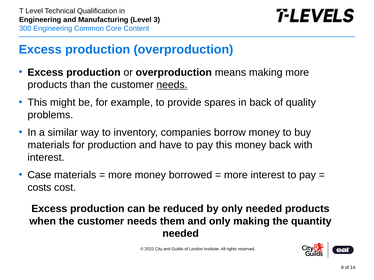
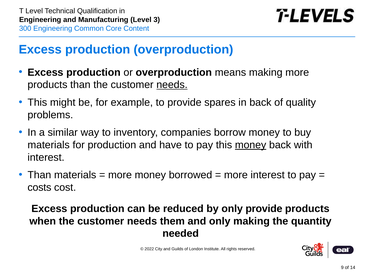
money at (251, 145) underline: none -> present
Case at (39, 175): Case -> Than
only needed: needed -> provide
